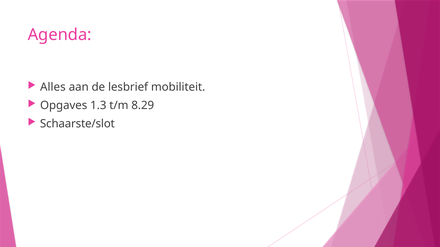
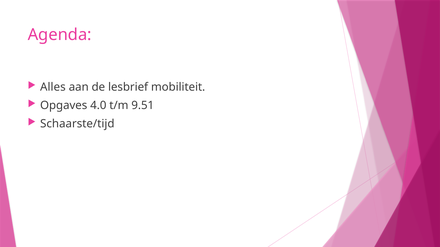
1.3: 1.3 -> 4.0
8.29: 8.29 -> 9.51
Schaarste/slot: Schaarste/slot -> Schaarste/tijd
